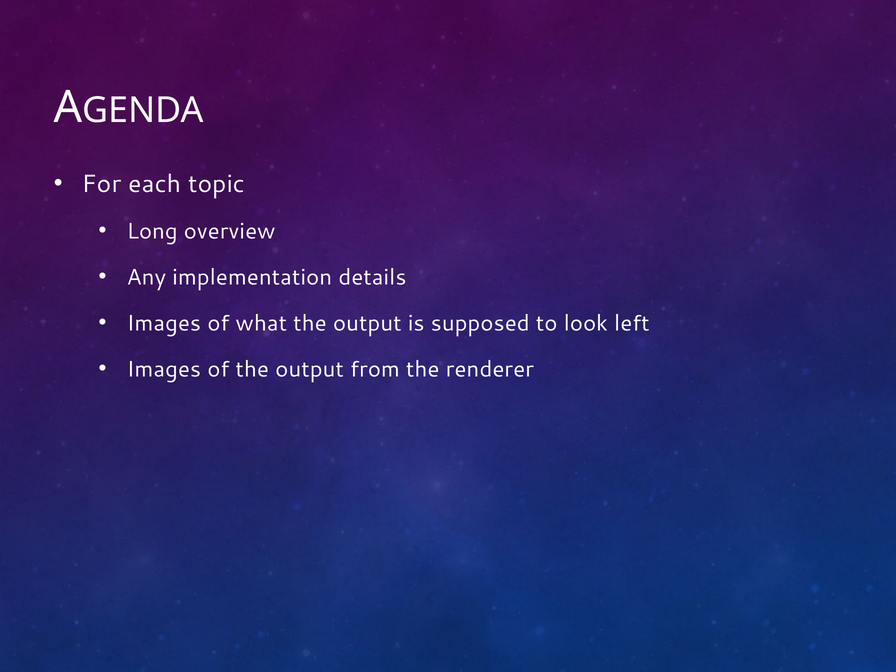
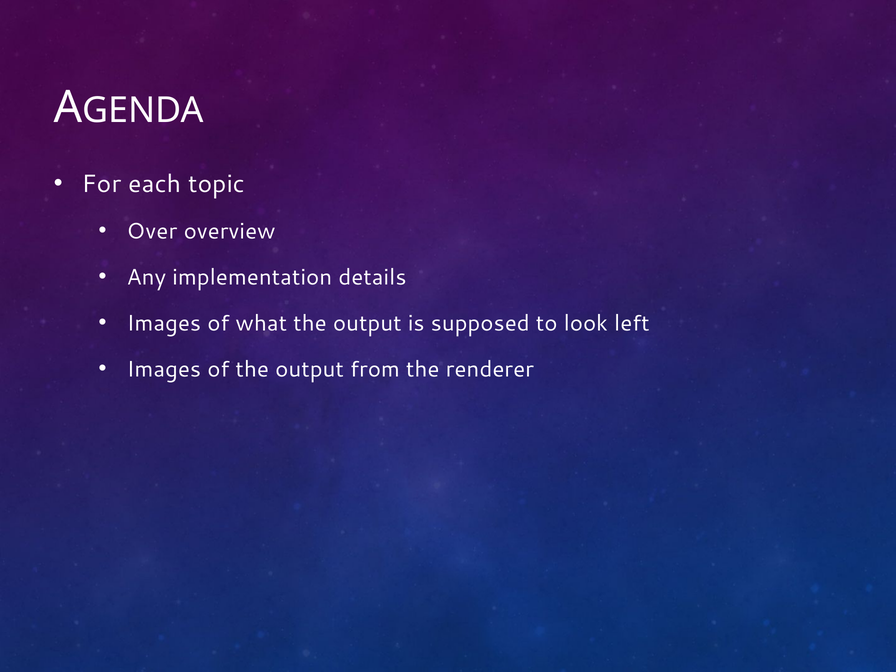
Long: Long -> Over
